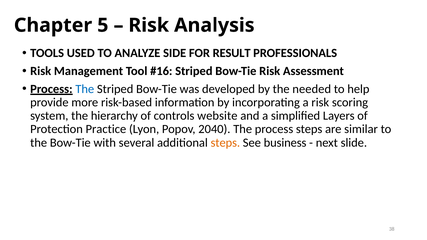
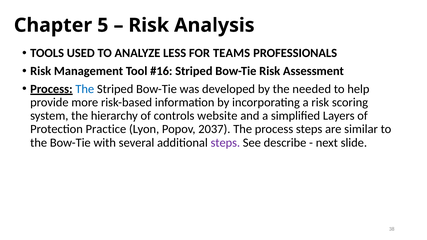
SIDE: SIDE -> LESS
RESULT: RESULT -> TEAMS
2040: 2040 -> 2037
steps at (225, 143) colour: orange -> purple
business: business -> describe
